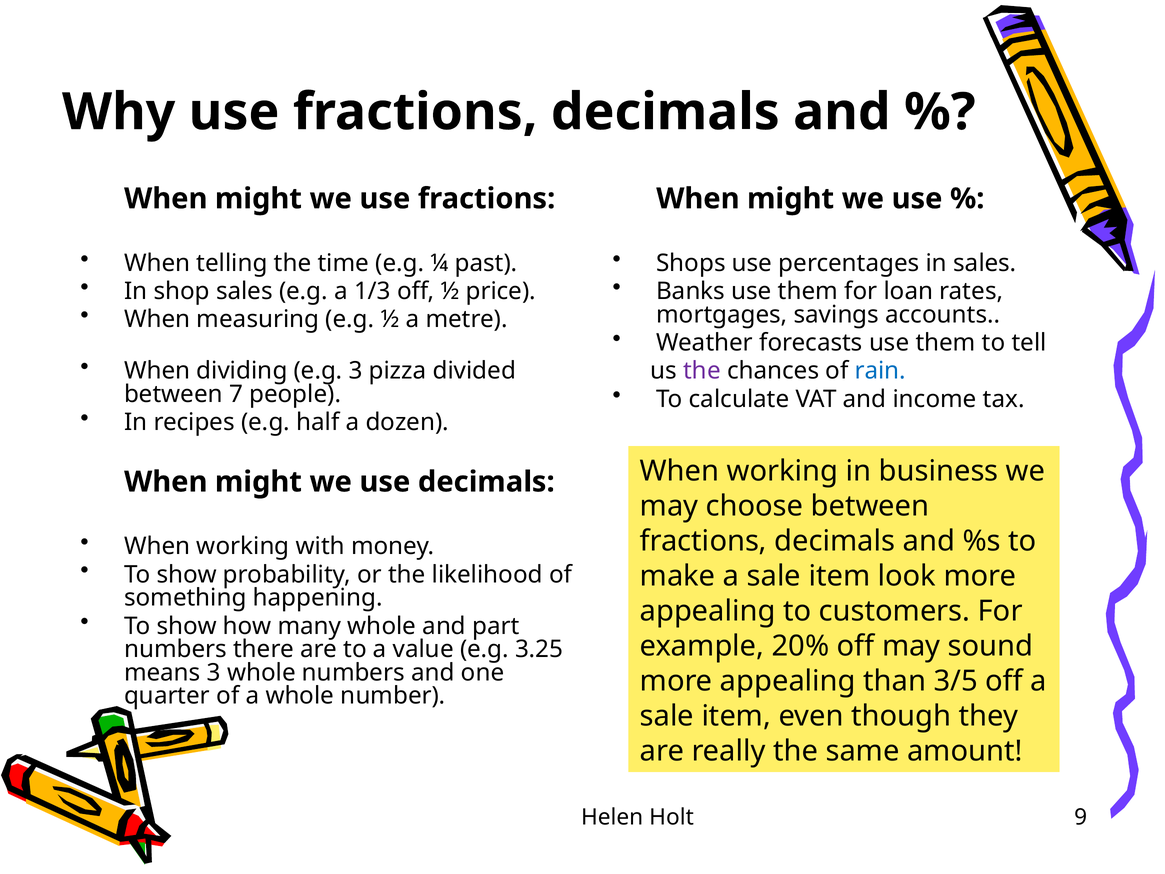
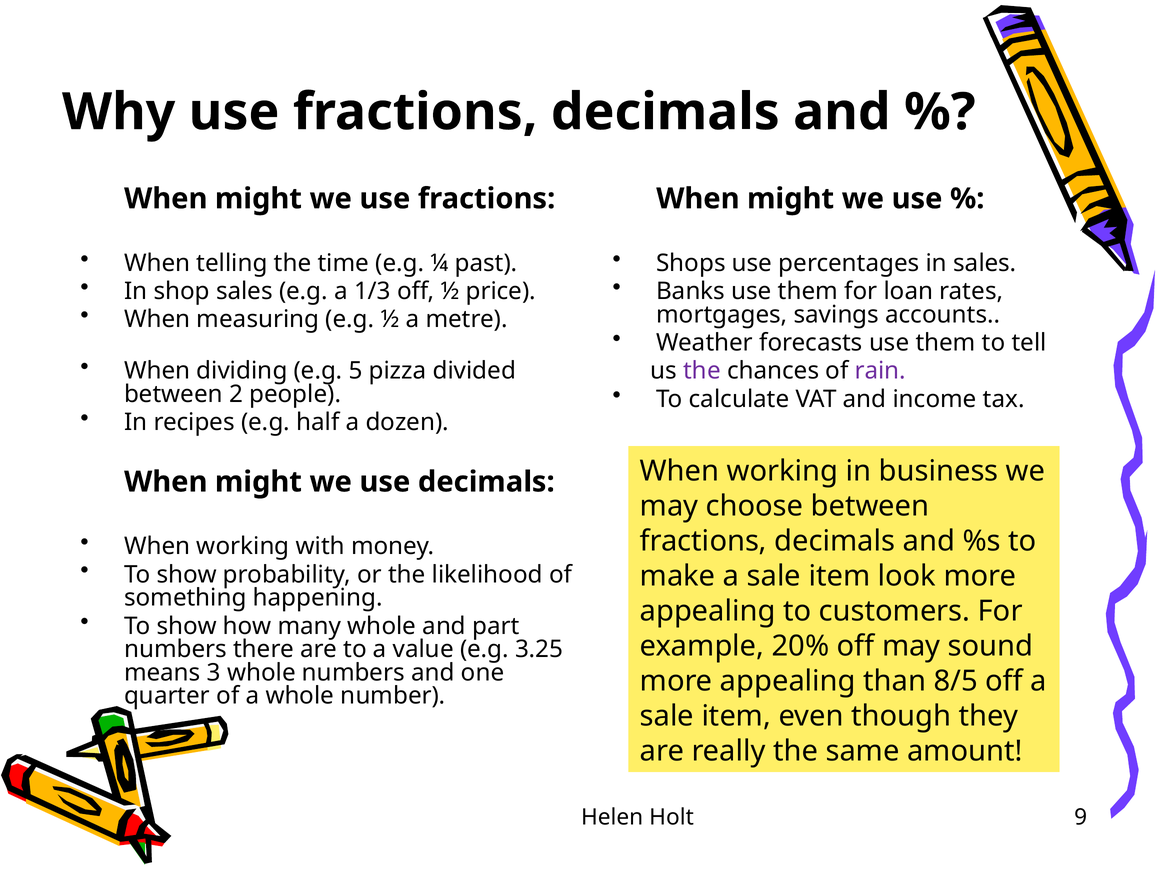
e.g 3: 3 -> 5
rain colour: blue -> purple
7: 7 -> 2
3/5: 3/5 -> 8/5
